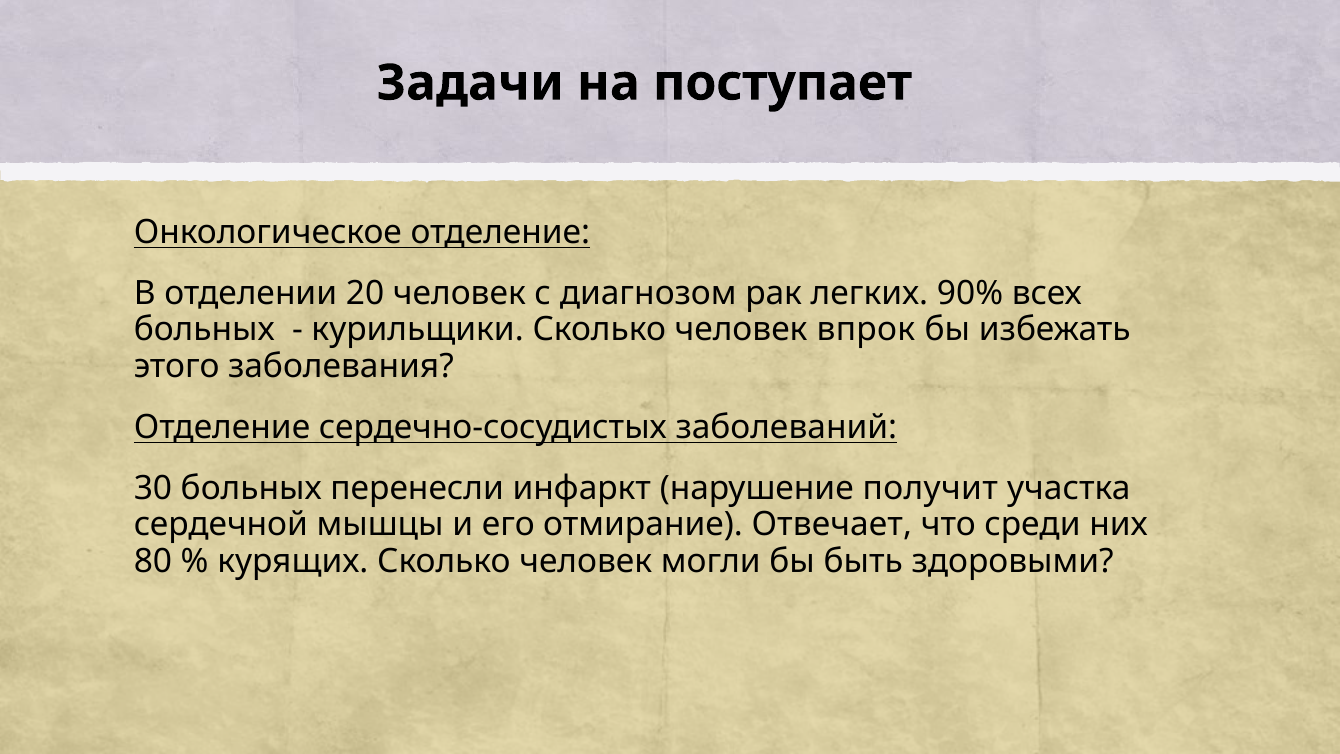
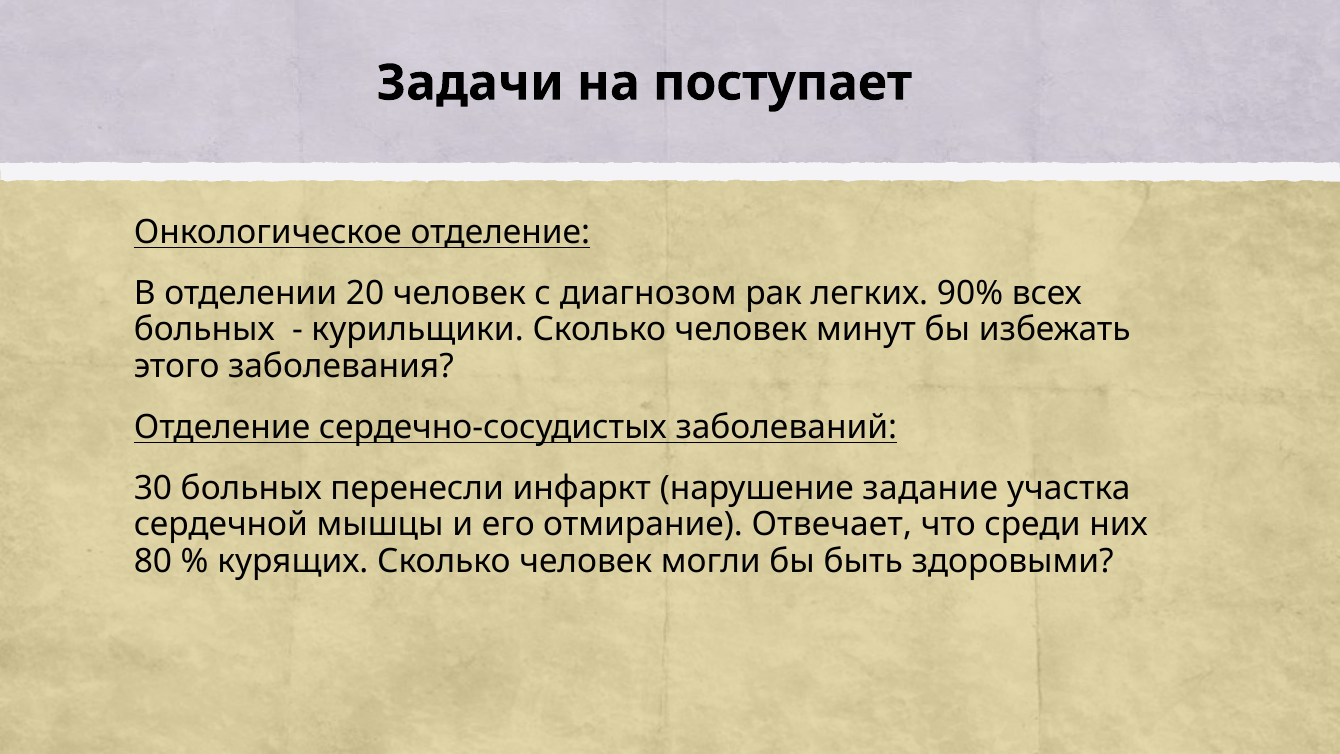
впрок: впрок -> минут
получит: получит -> задание
